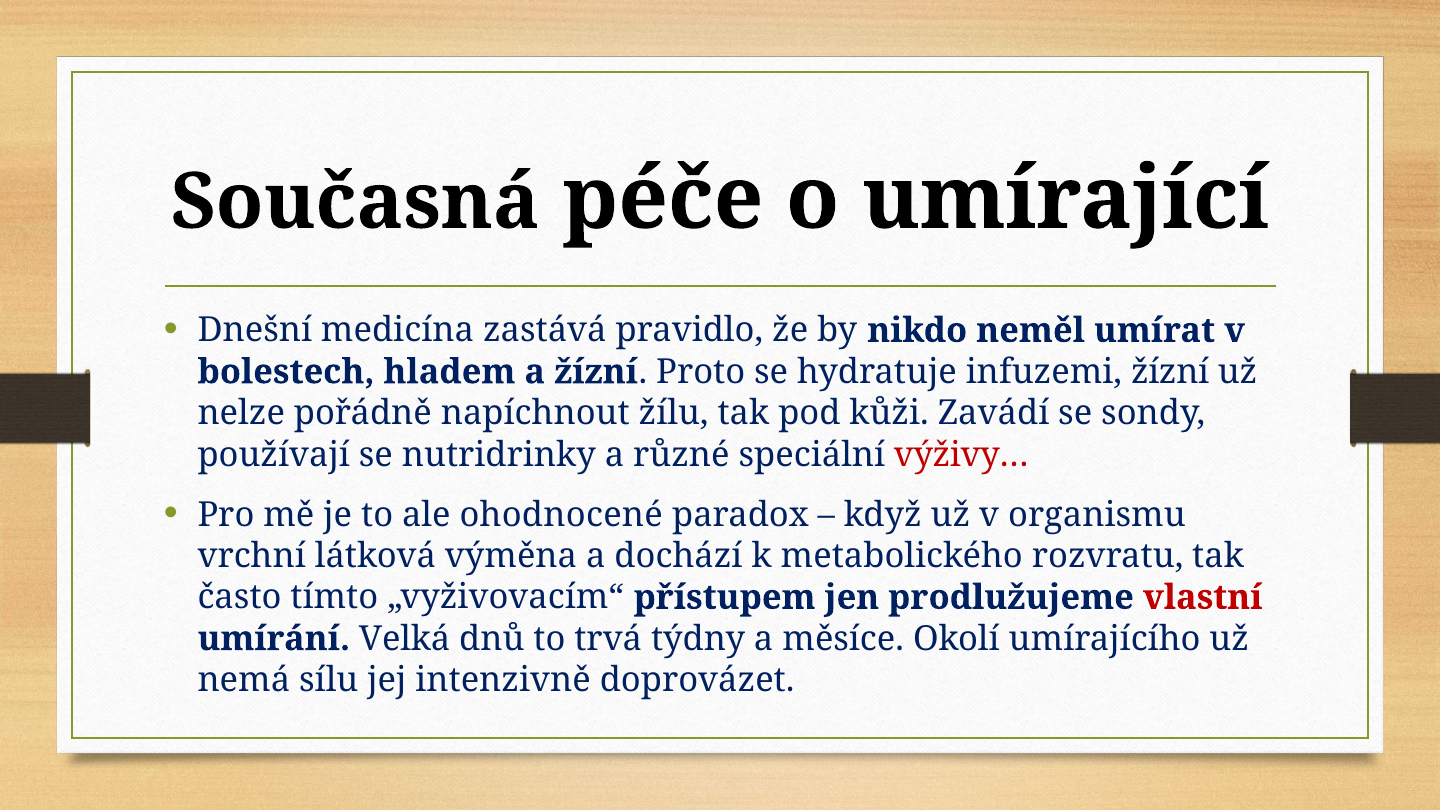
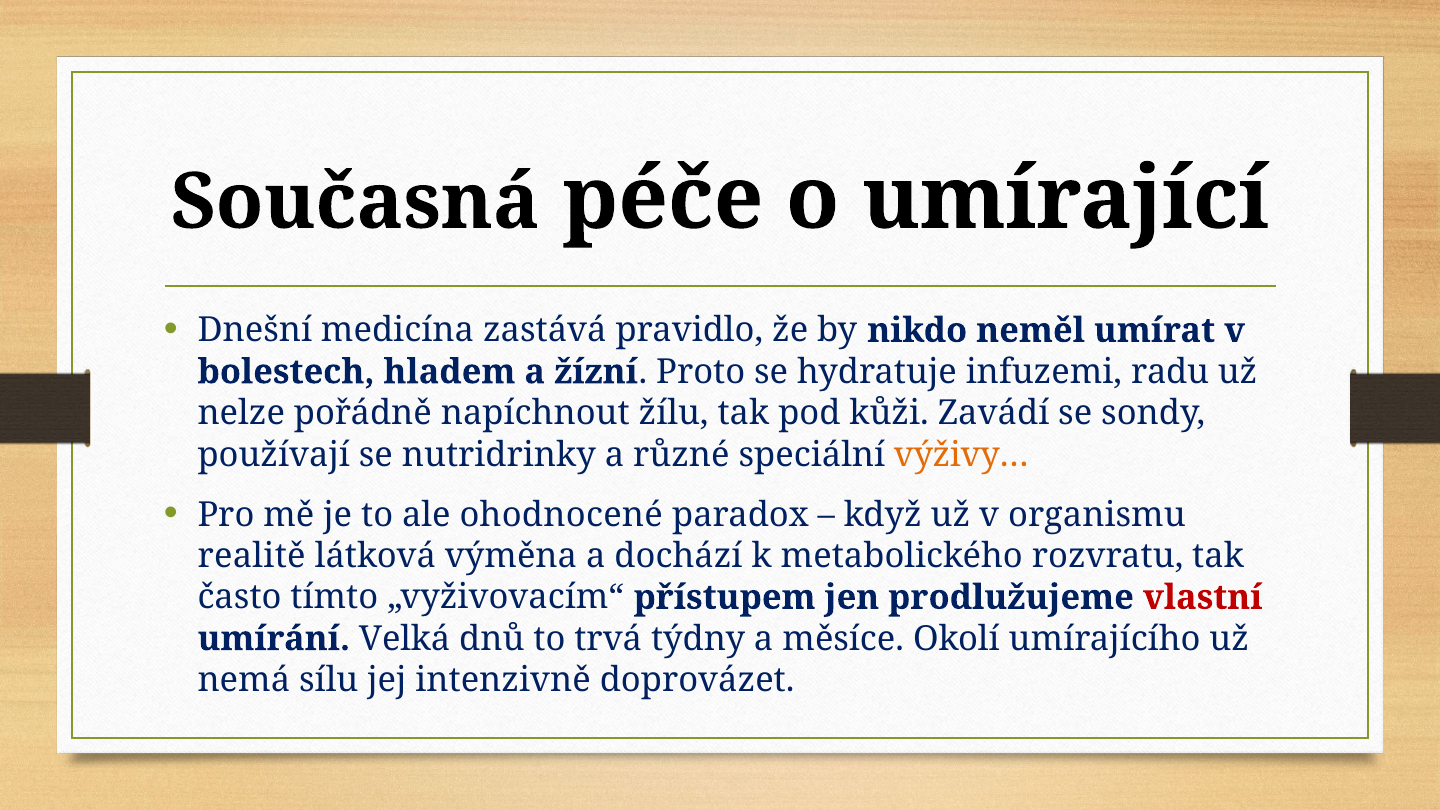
infuzemi žízní: žízní -> radu
výživy… colour: red -> orange
vrchní: vrchní -> realitě
